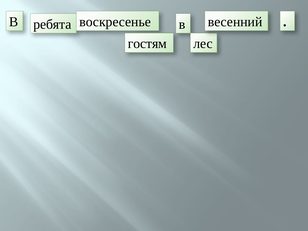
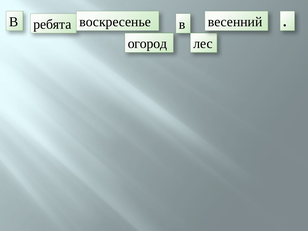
гостям: гостям -> огород
